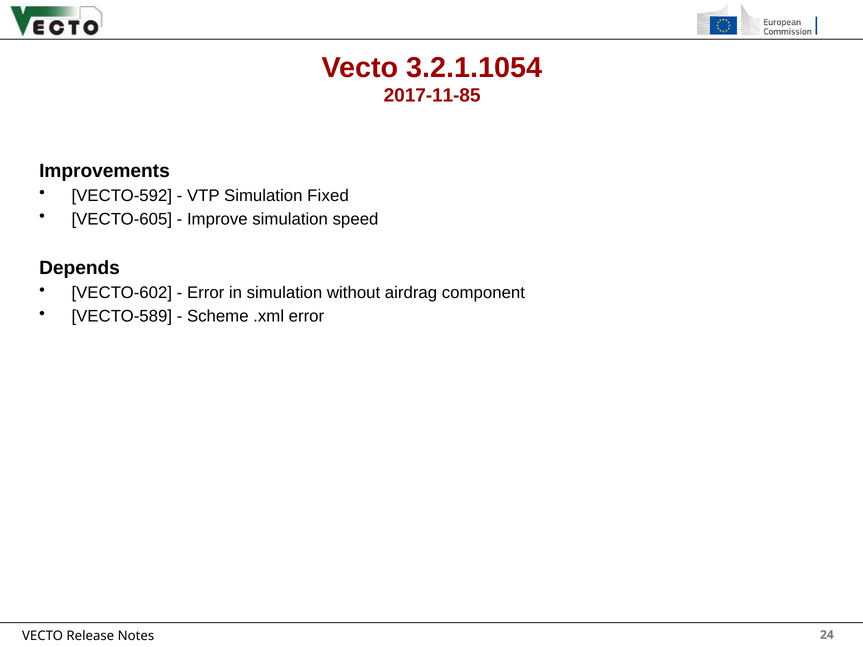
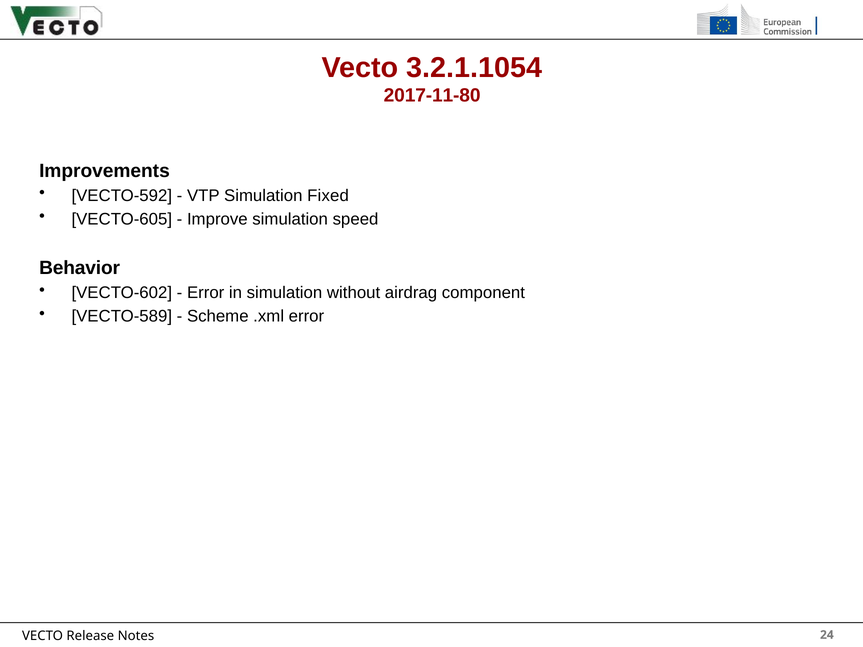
2017-11-85: 2017-11-85 -> 2017-11-80
Depends: Depends -> Behavior
